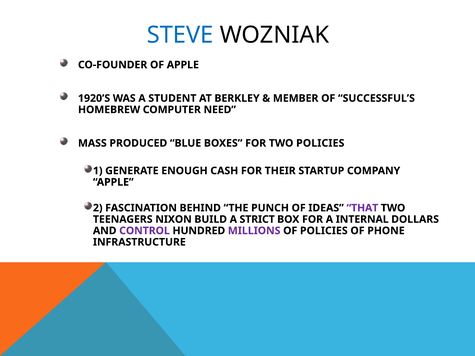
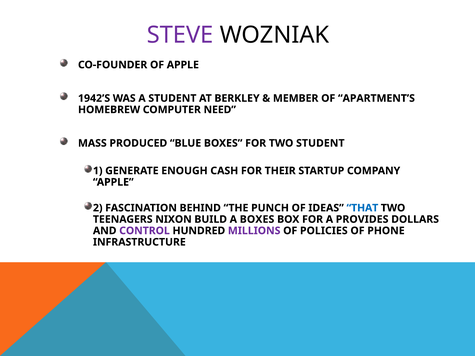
STEVE colour: blue -> purple
1920’S: 1920’S -> 1942’S
SUCCESSFUL’S: SUCCESSFUL’S -> APARTMENT’S
TWO POLICIES: POLICIES -> STUDENT
THAT colour: purple -> blue
A STRICT: STRICT -> BOXES
INTERNAL: INTERNAL -> PROVIDES
